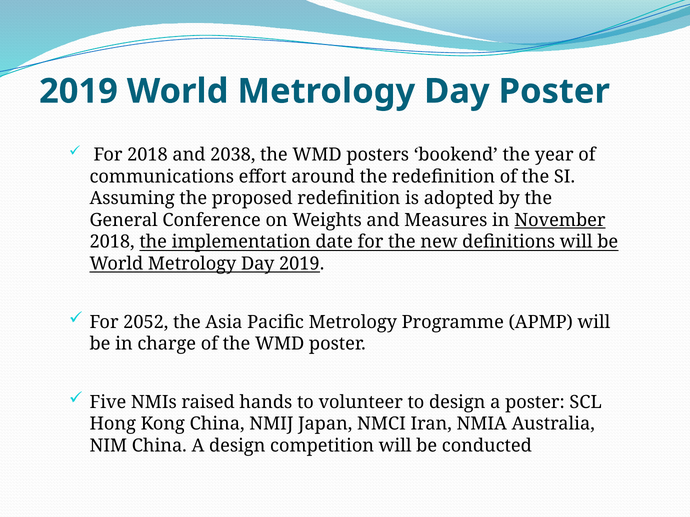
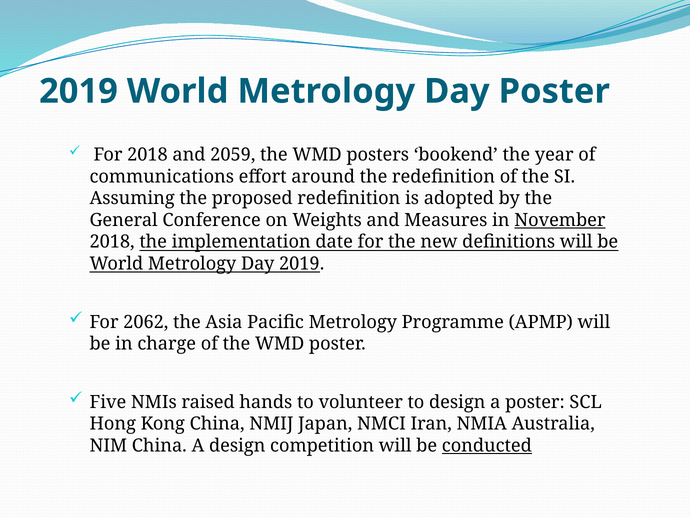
2038: 2038 -> 2059
2052: 2052 -> 2062
conducted underline: none -> present
